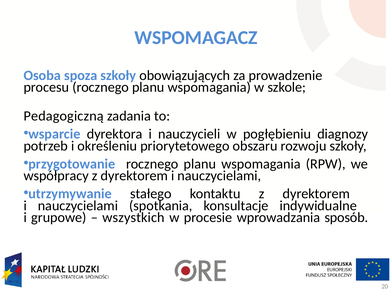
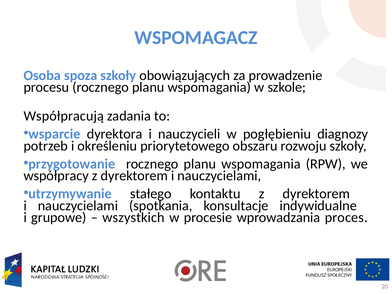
Pedagogiczną: Pedagogiczną -> Współpracują
sposób: sposób -> proces
